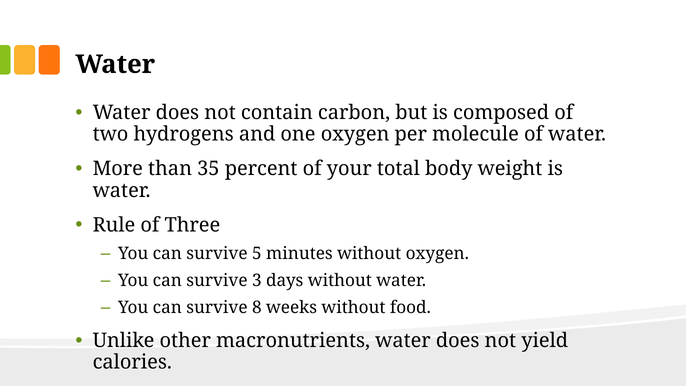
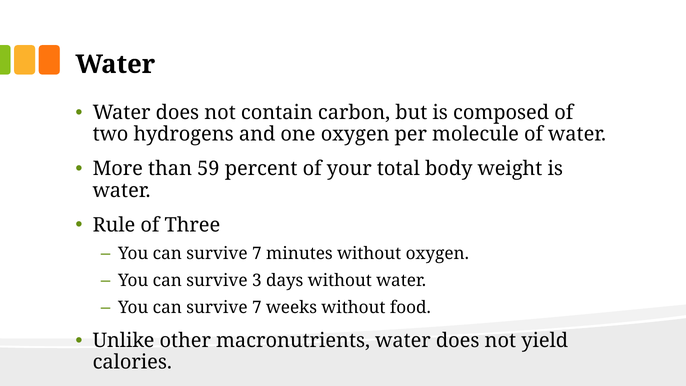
35: 35 -> 59
5 at (257, 254): 5 -> 7
8 at (257, 308): 8 -> 7
